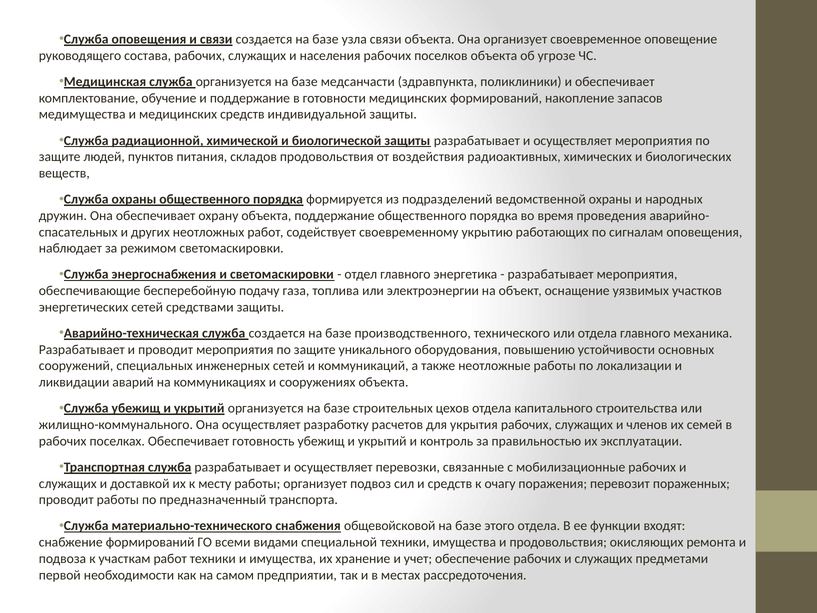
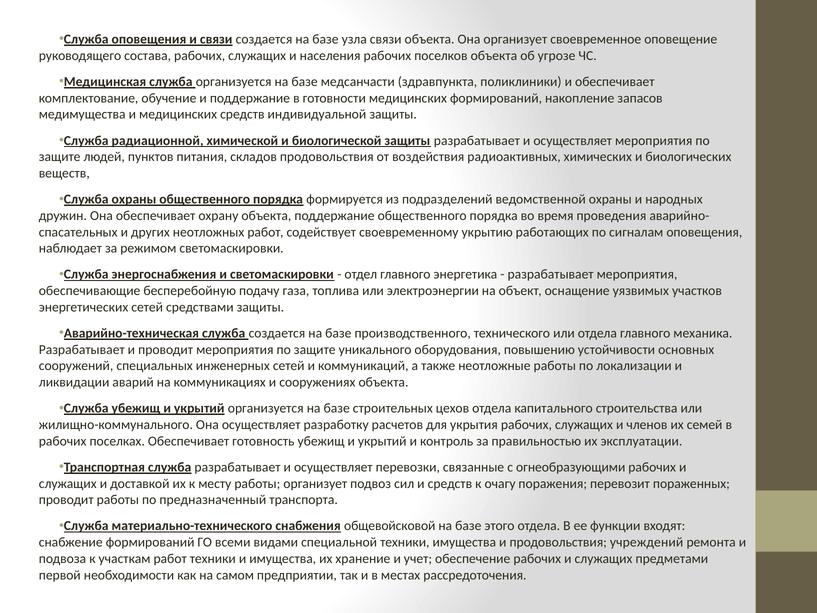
мобилизационные: мобилизационные -> огнеобразующими
окисляющих: окисляющих -> учреждений
